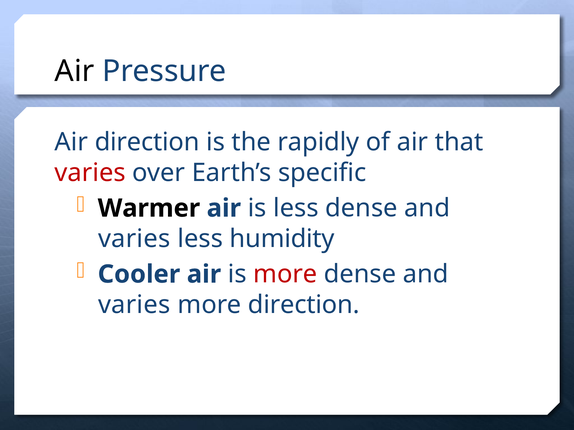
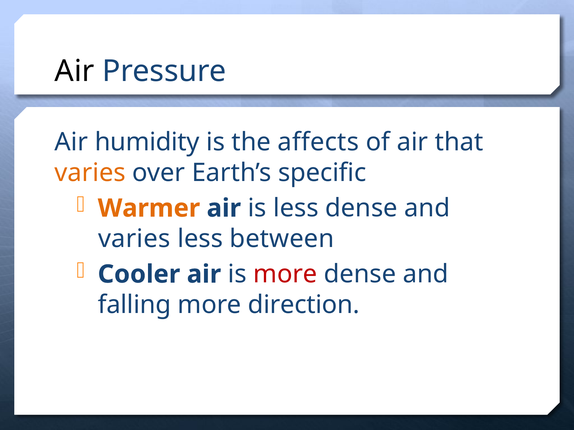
Air direction: direction -> humidity
rapidly: rapidly -> affects
varies at (90, 173) colour: red -> orange
Warmer colour: black -> orange
humidity: humidity -> between
varies at (134, 305): varies -> falling
